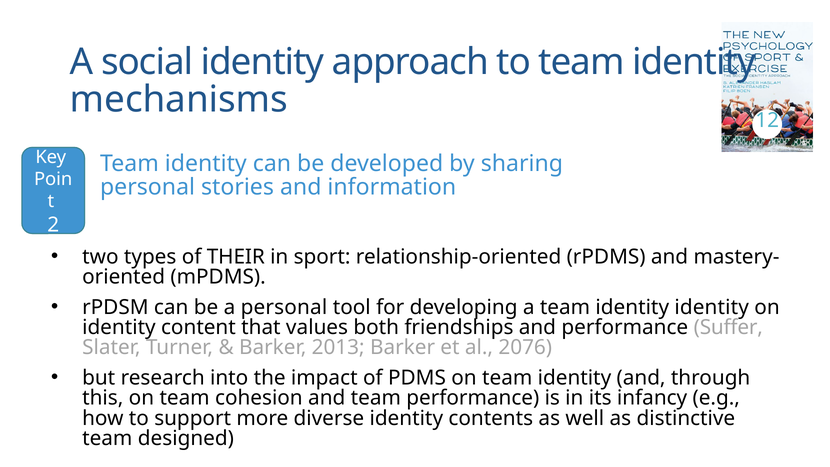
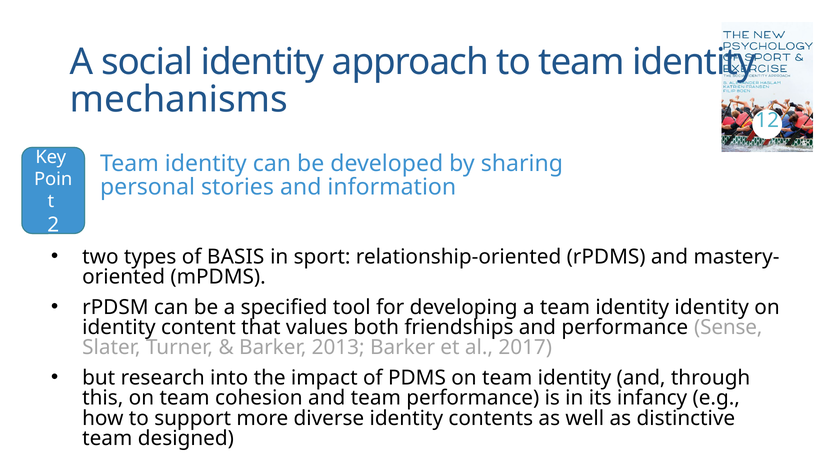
THEIR: THEIR -> BASIS
a personal: personal -> specified
Suffer: Suffer -> Sense
2076: 2076 -> 2017
